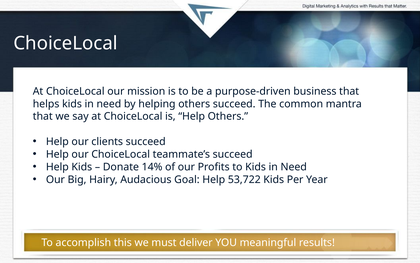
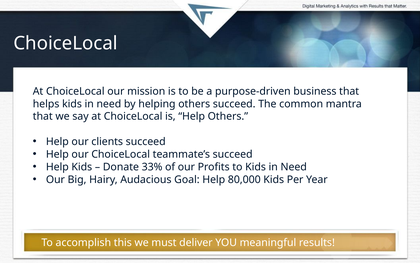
14%: 14% -> 33%
53,722: 53,722 -> 80,000
